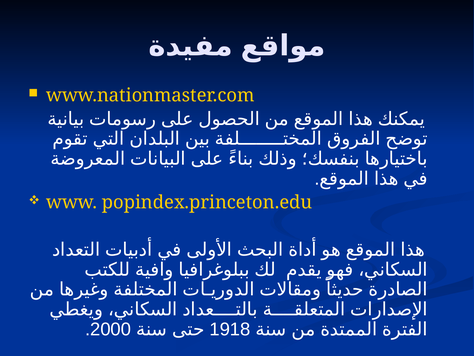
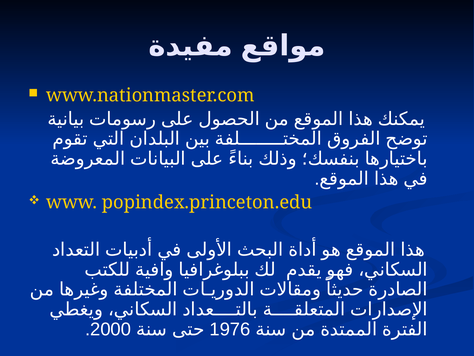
1918: 1918 -> 1976
